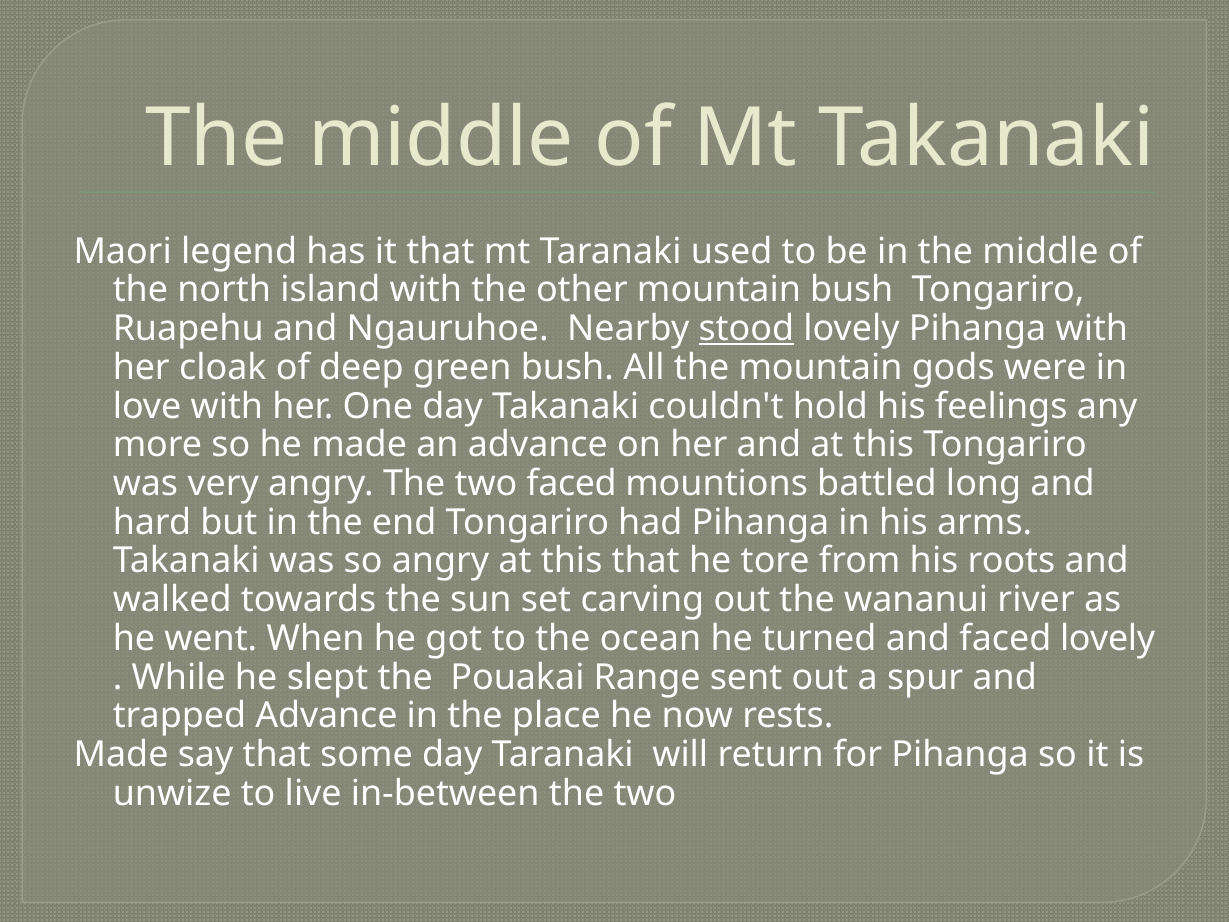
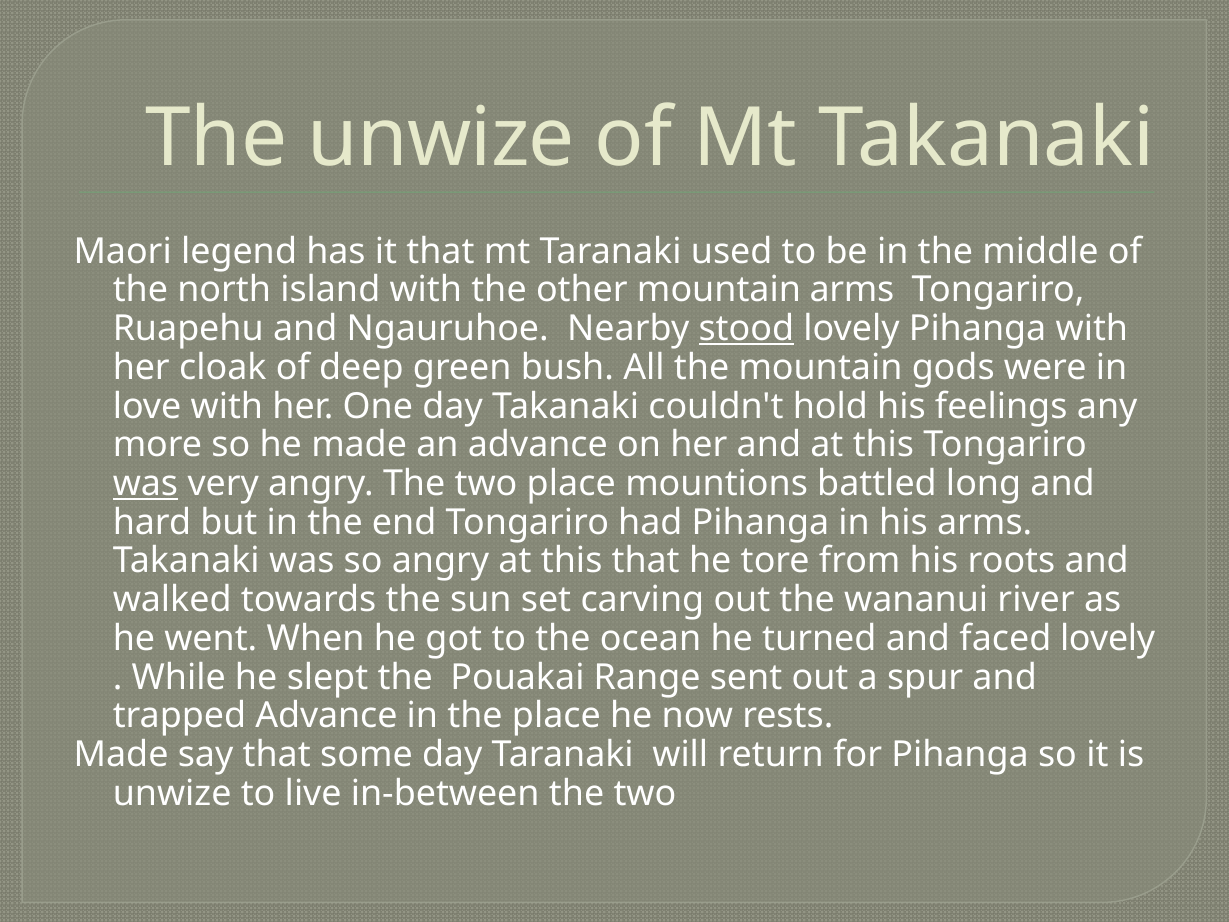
middle at (441, 138): middle -> unwize
mountain bush: bush -> arms
was at (145, 484) underline: none -> present
two faced: faced -> place
